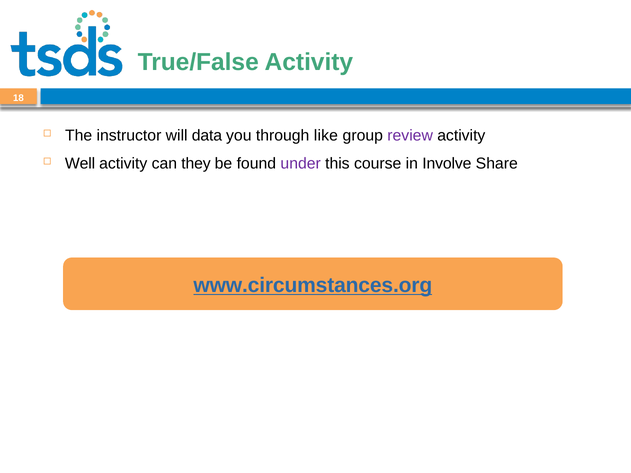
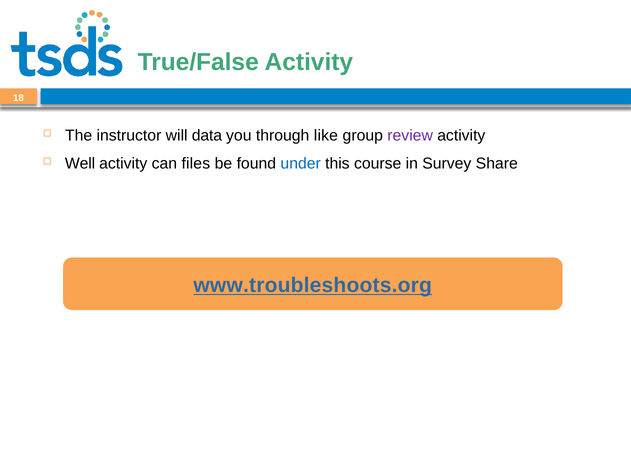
they: they -> files
under colour: purple -> blue
Involve: Involve -> Survey
www.circumstances.org: www.circumstances.org -> www.troubleshoots.org
